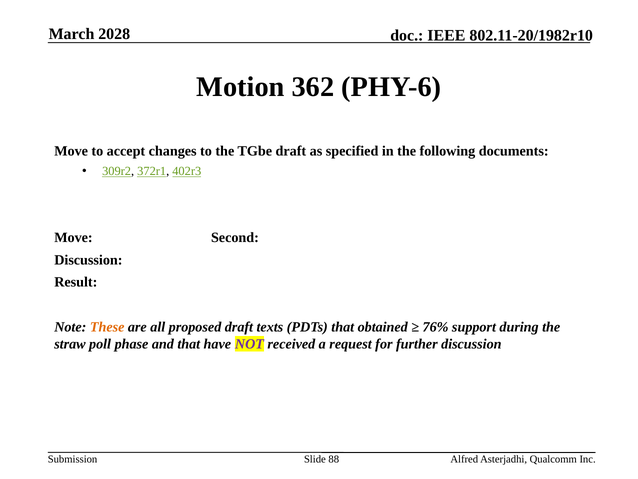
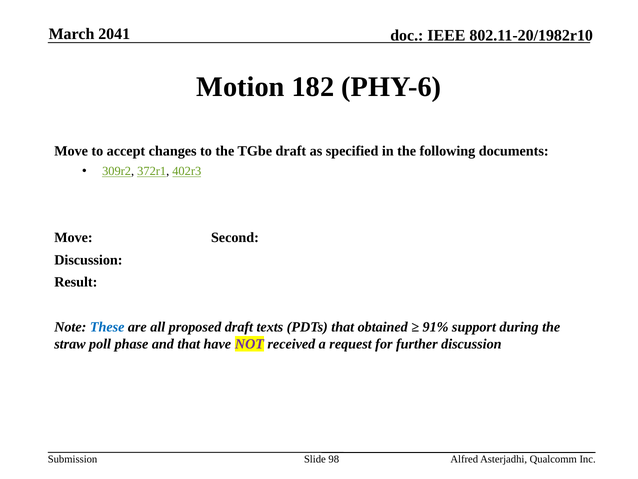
2028: 2028 -> 2041
362: 362 -> 182
These colour: orange -> blue
76%: 76% -> 91%
88: 88 -> 98
